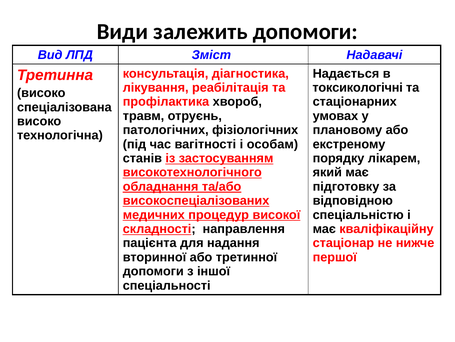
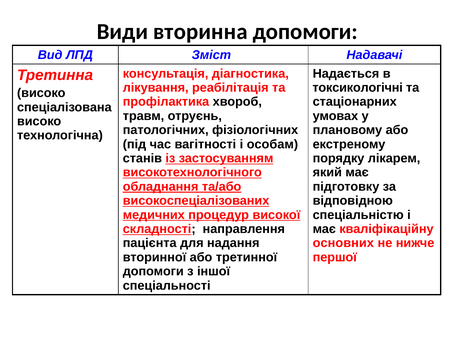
залежить: залежить -> вторинна
стаціонар: стаціонар -> основних
